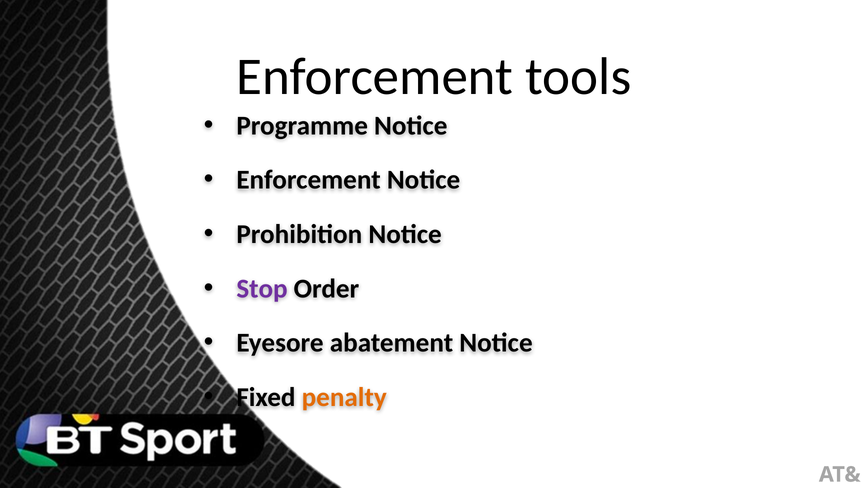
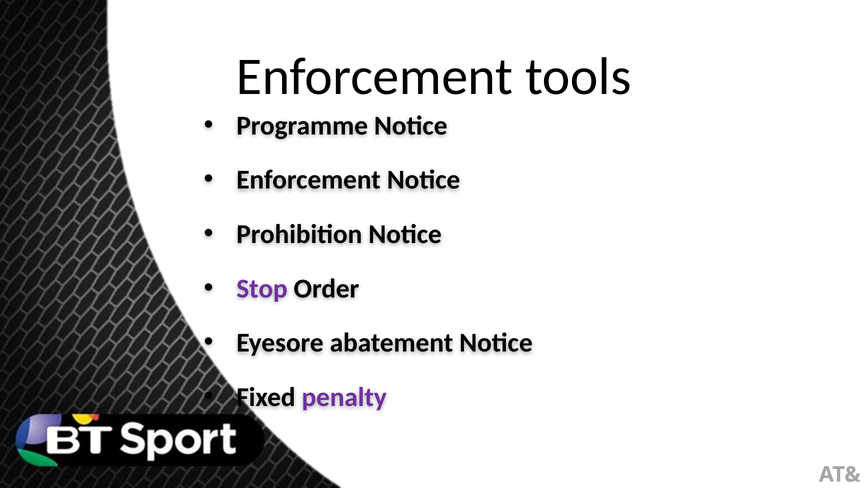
penalty colour: orange -> purple
